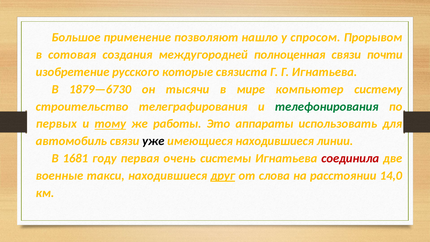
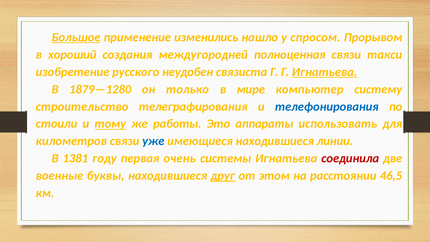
Большое underline: none -> present
позволяют: позволяют -> изменились
сотовая: сотовая -> хороший
почти: почти -> такси
которые: которые -> неудобен
Игнатьева at (324, 72) underline: none -> present
1879—6730: 1879—6730 -> 1879—1280
тысячи: тысячи -> только
телефонирования colour: green -> blue
первых: первых -> стоили
автомобиль: автомобиль -> километров
уже colour: black -> blue
1681: 1681 -> 1381
такси: такси -> буквы
слова: слова -> этом
14,0: 14,0 -> 46,5
